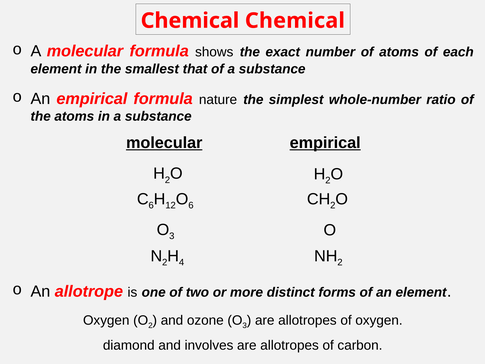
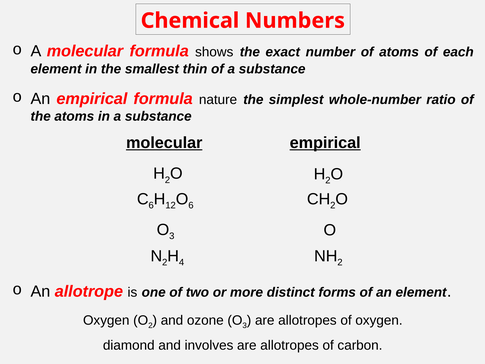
Chemical Chemical: Chemical -> Numbers
that: that -> thin
